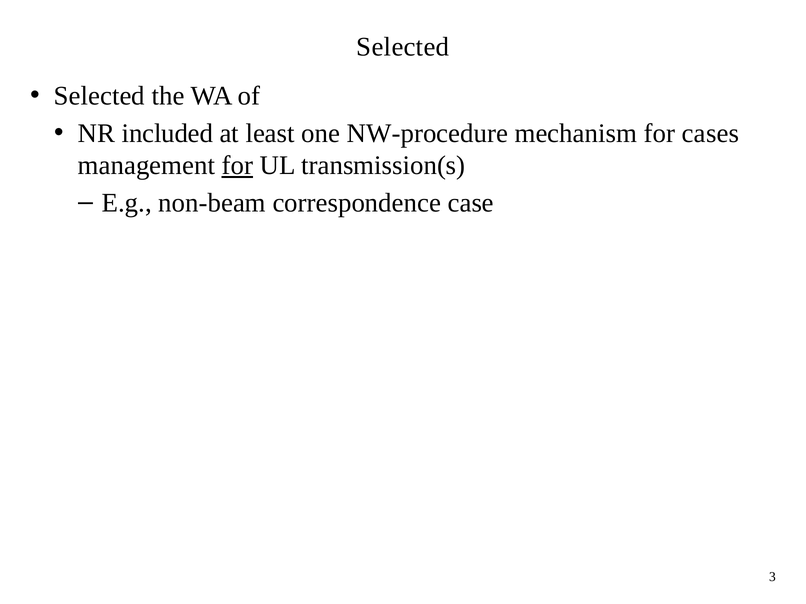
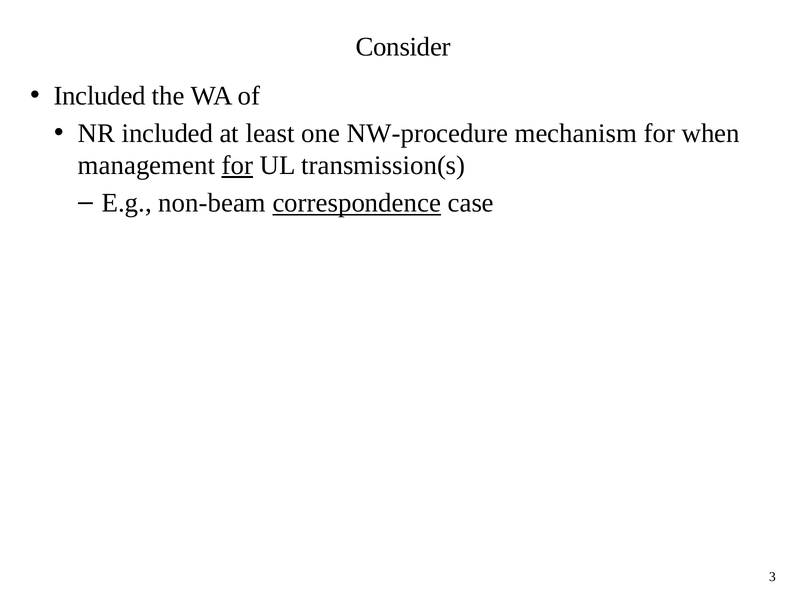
Selected at (403, 47): Selected -> Consider
Selected at (99, 96): Selected -> Included
cases: cases -> when
correspondence underline: none -> present
